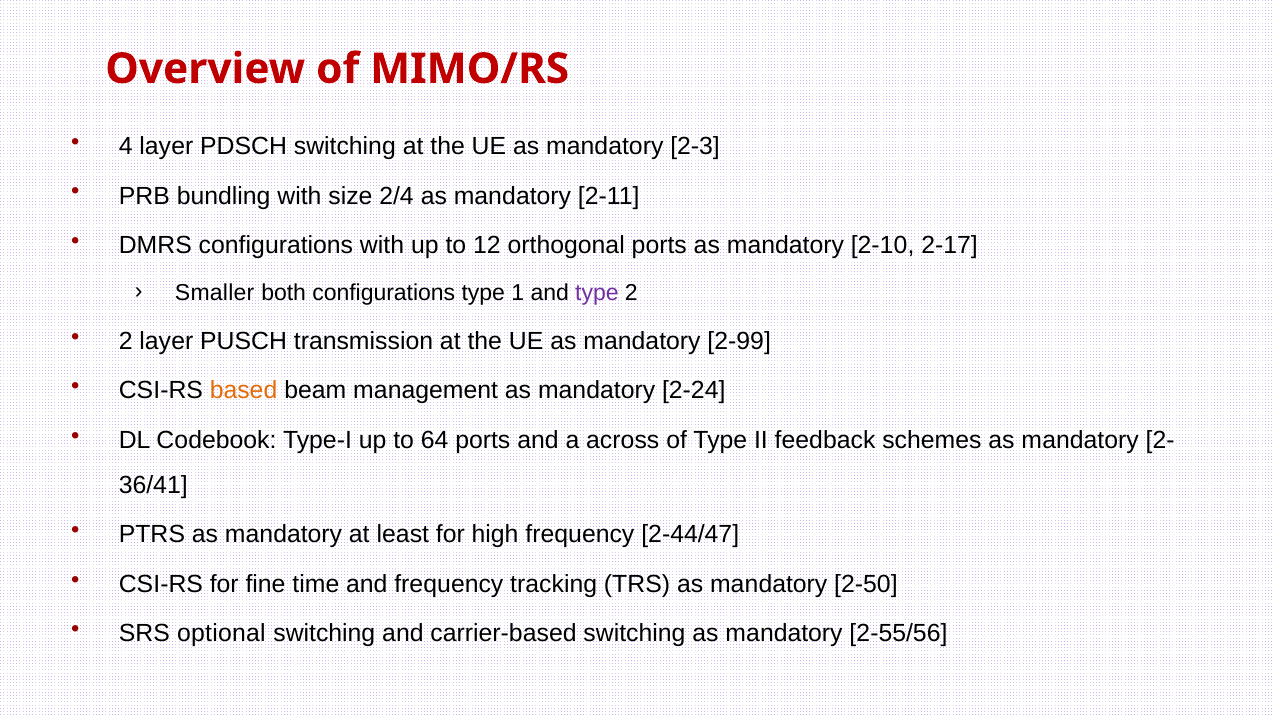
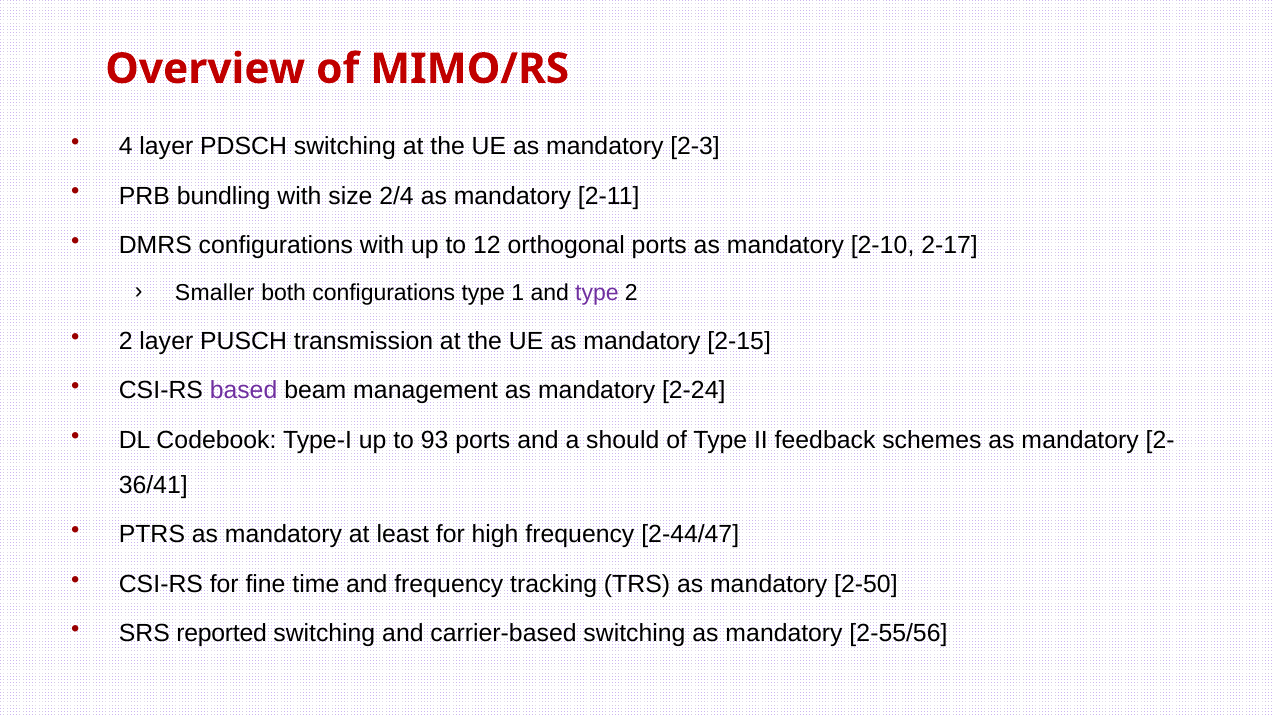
2-99: 2-99 -> 2-15
based colour: orange -> purple
64: 64 -> 93
across: across -> should
optional: optional -> reported
